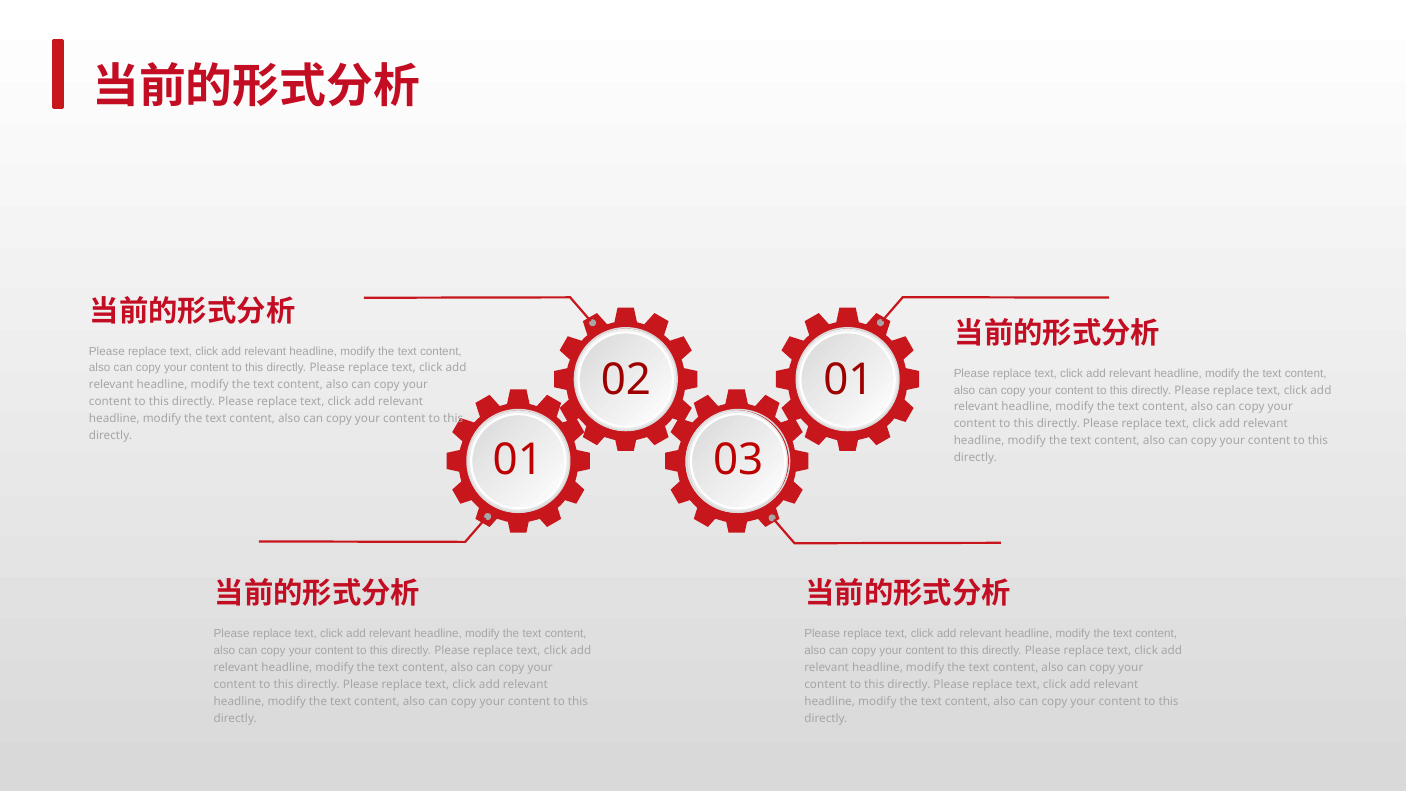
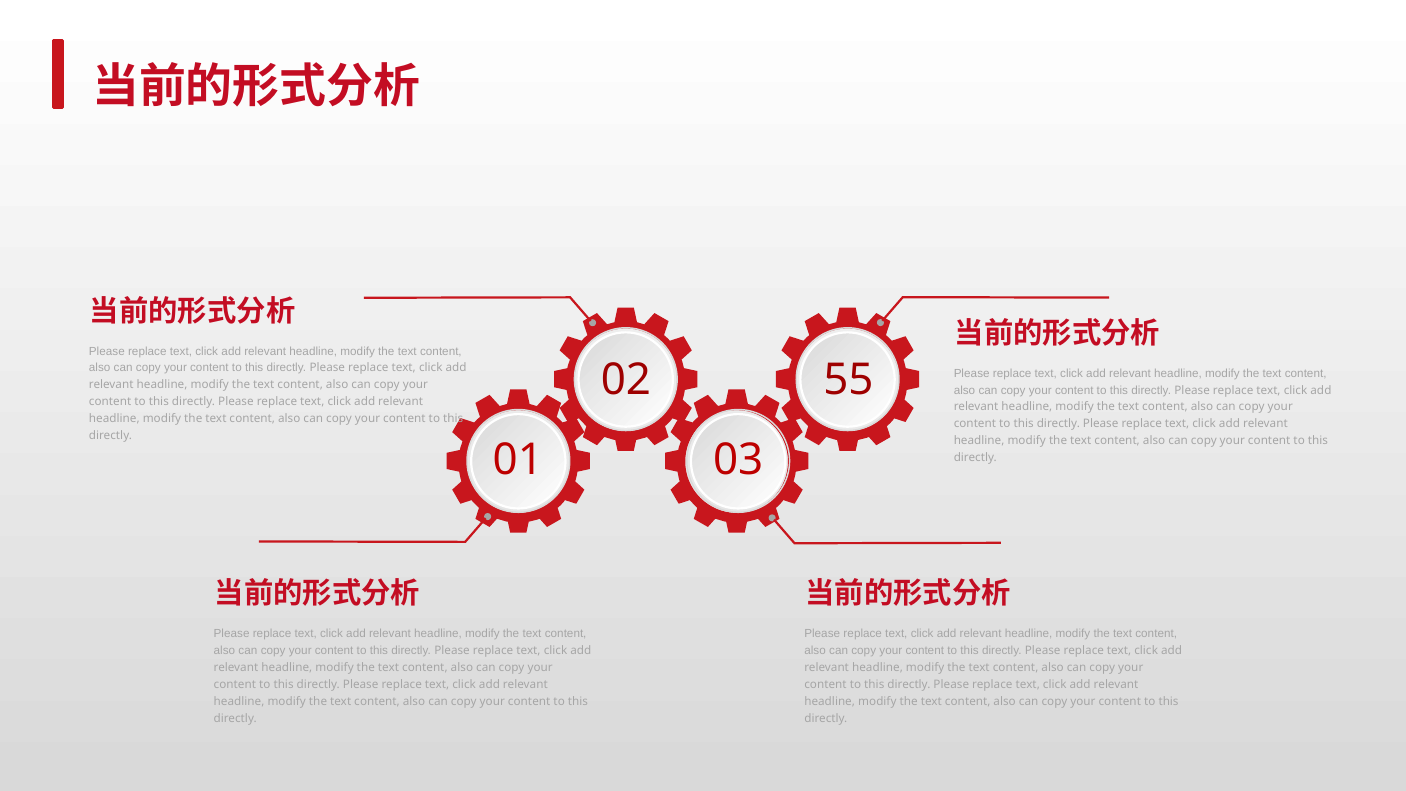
02 01: 01 -> 55
